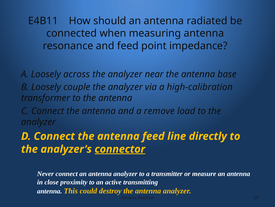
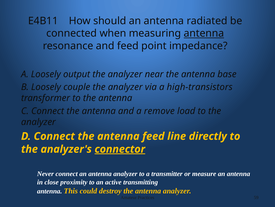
antenna at (204, 33) underline: none -> present
across: across -> output
high-calibration: high-calibration -> high-transistors
